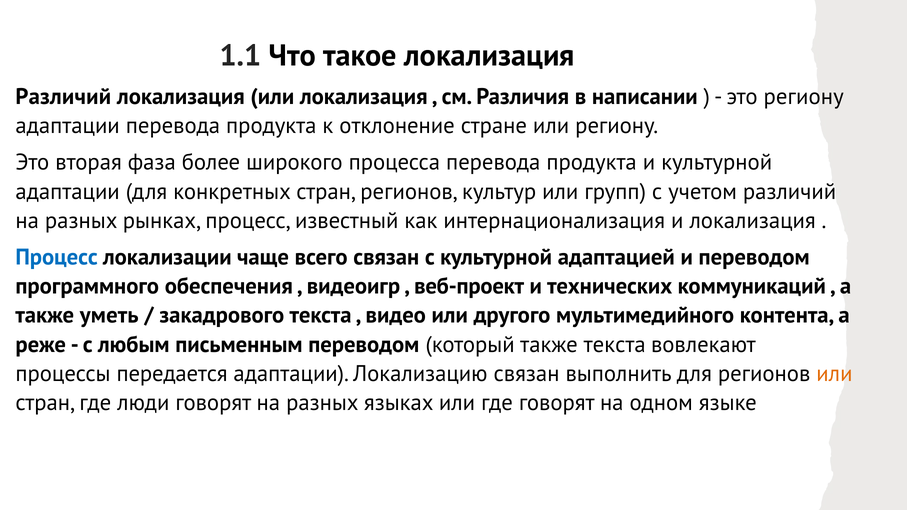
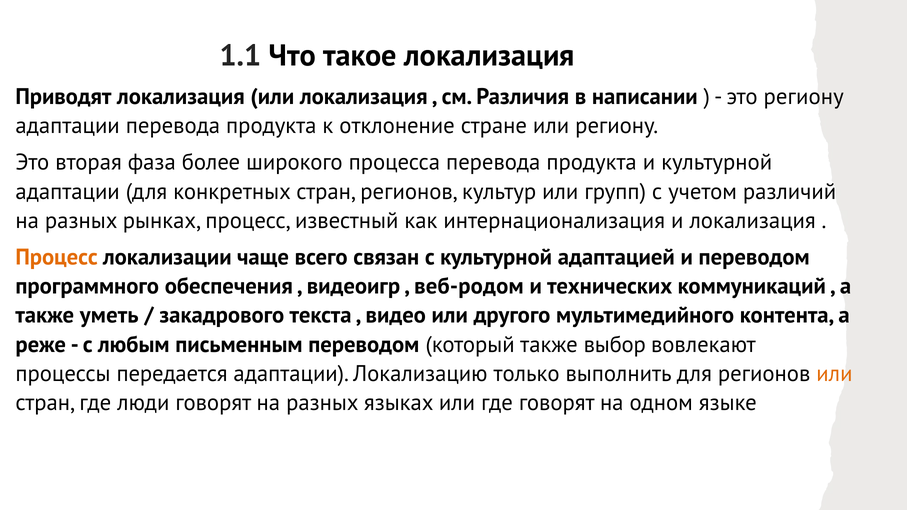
Различий at (63, 97): Различий -> Приводят
Процесс at (57, 257) colour: blue -> orange
веб-проект: веб-проект -> веб-родом
также текста: текста -> выбор
Локализацию связан: связан -> только
